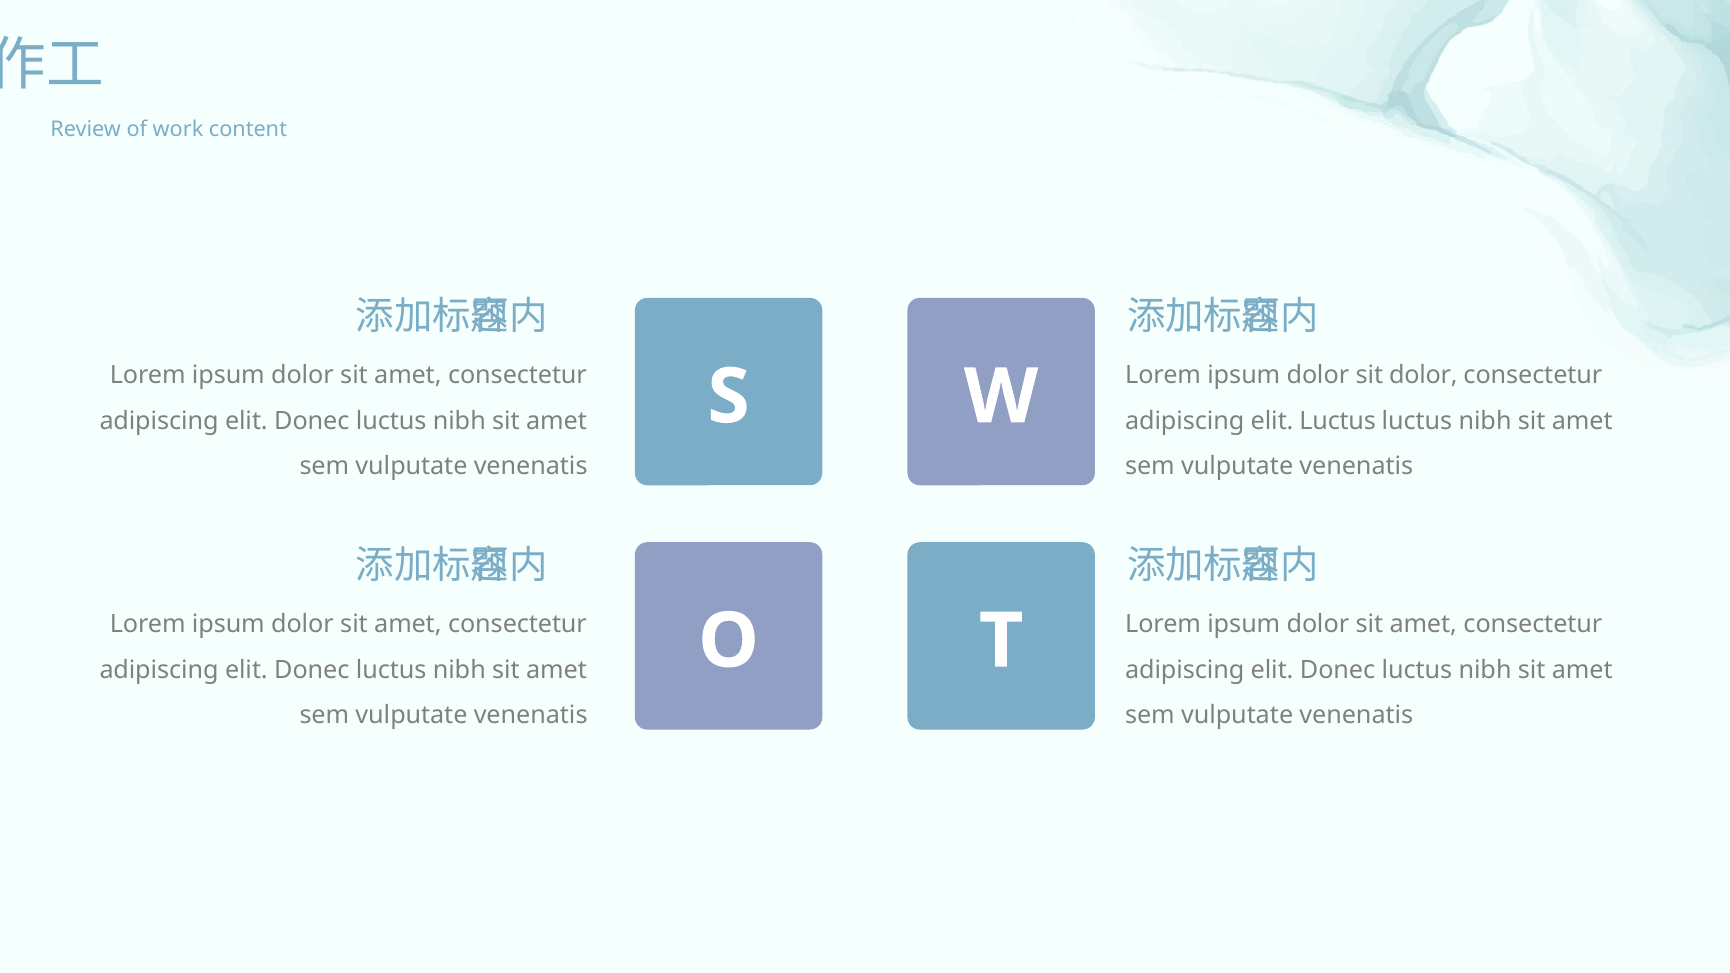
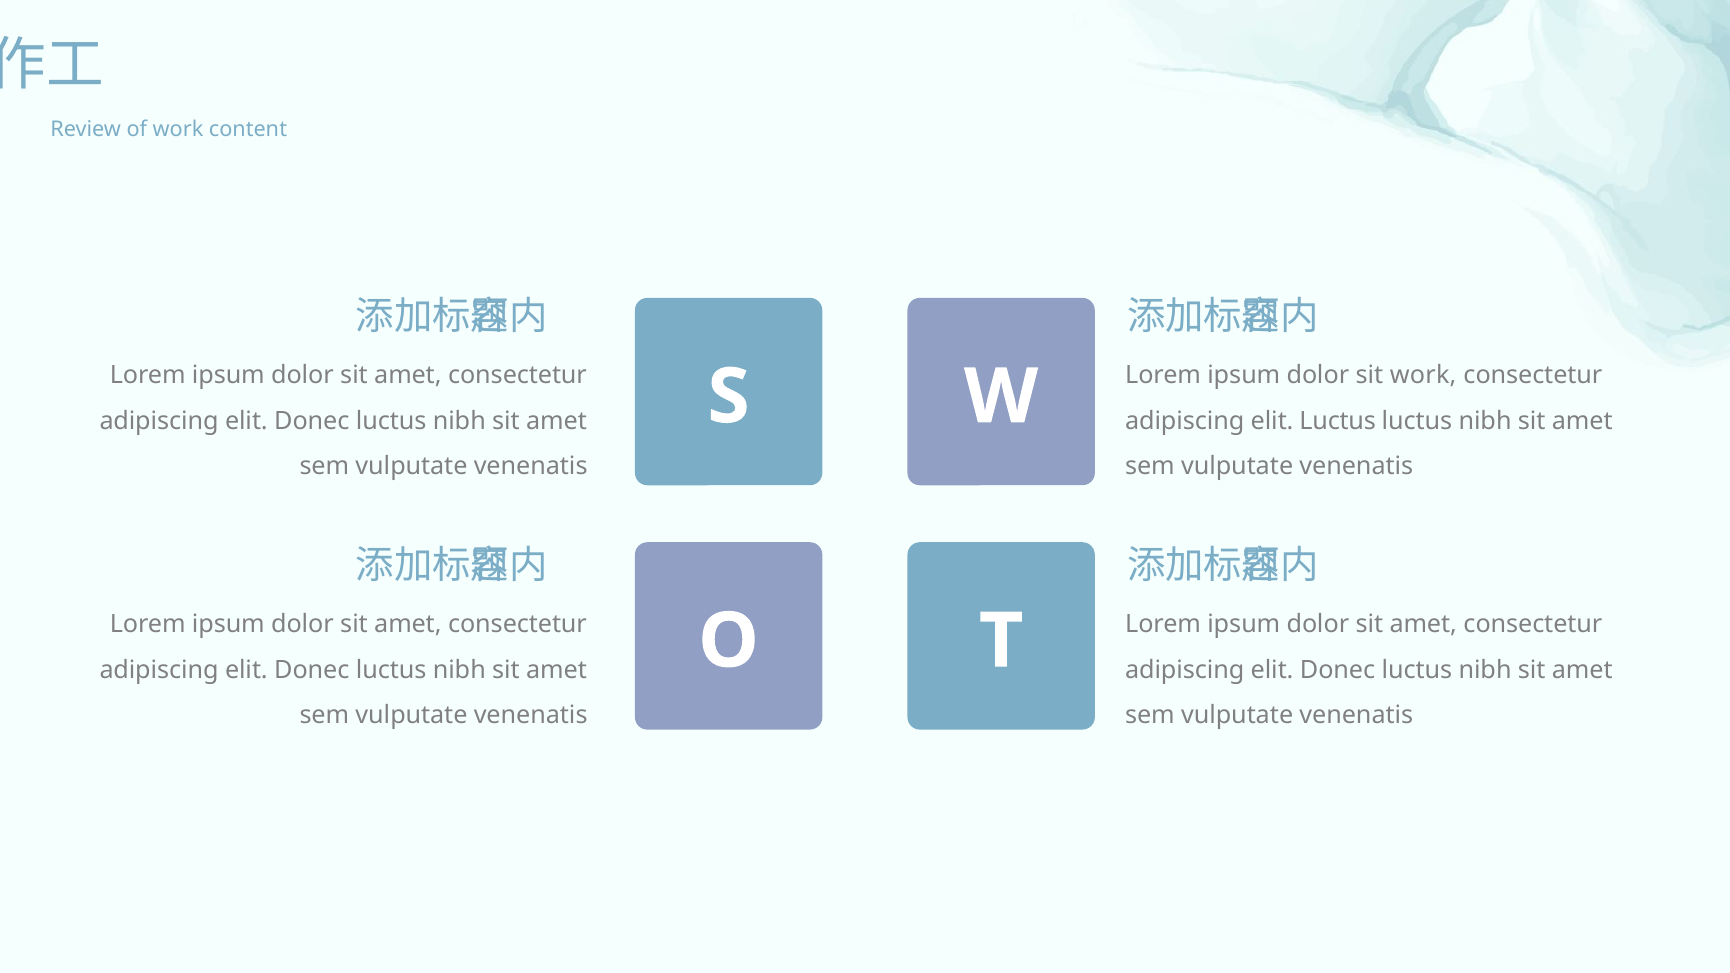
sit dolor: dolor -> work
